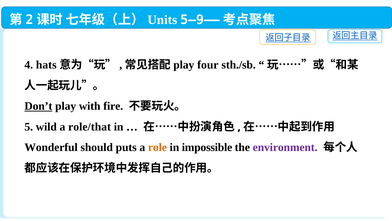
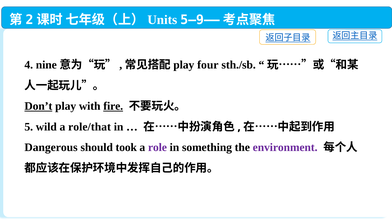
hats: hats -> nine
fire underline: none -> present
Wonderful: Wonderful -> Dangerous
puts: puts -> took
role colour: orange -> purple
impossible: impossible -> something
